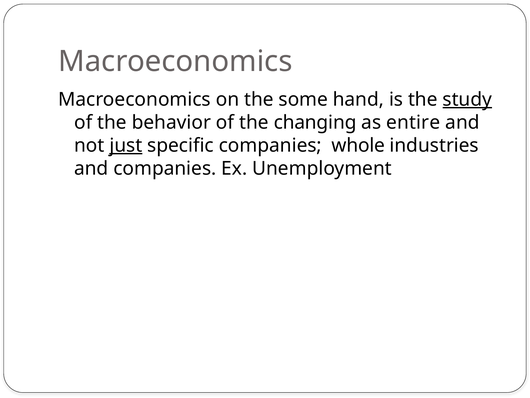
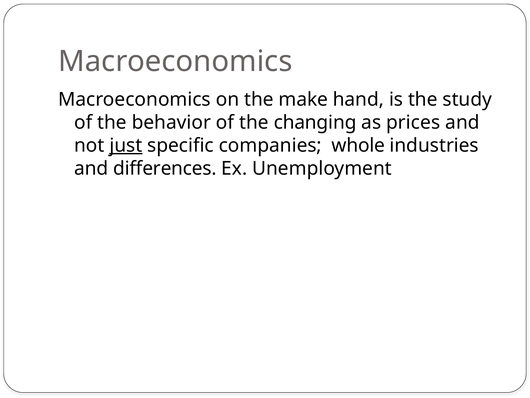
some: some -> make
study underline: present -> none
entire: entire -> prices
and companies: companies -> differences
